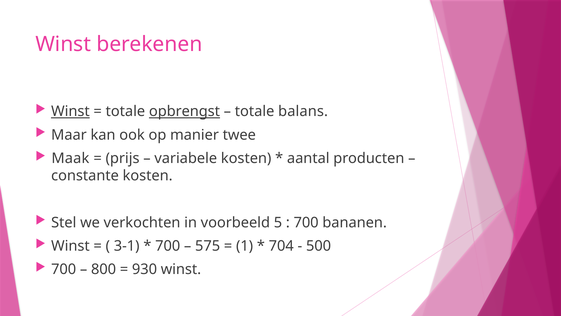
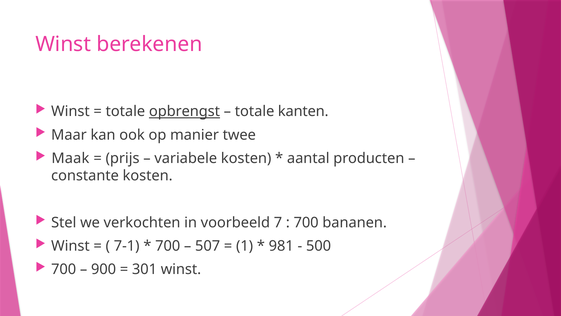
Winst at (70, 111) underline: present -> none
balans: balans -> kanten
5: 5 -> 7
3-1: 3-1 -> 7-1
575: 575 -> 507
704: 704 -> 981
800: 800 -> 900
930: 930 -> 301
